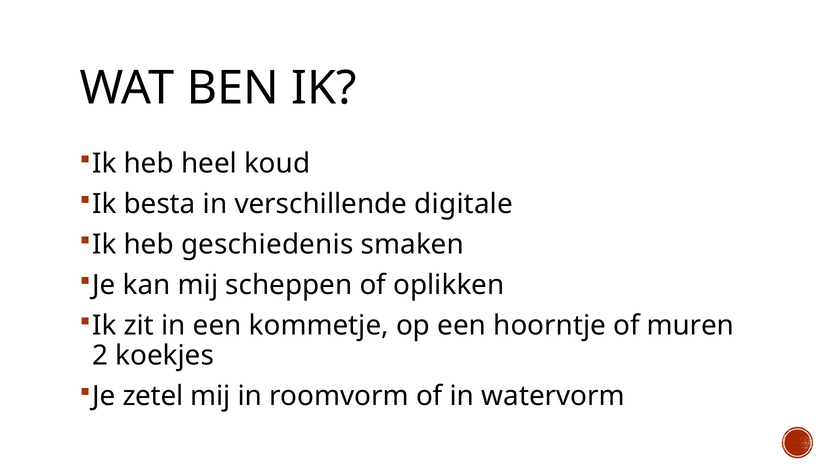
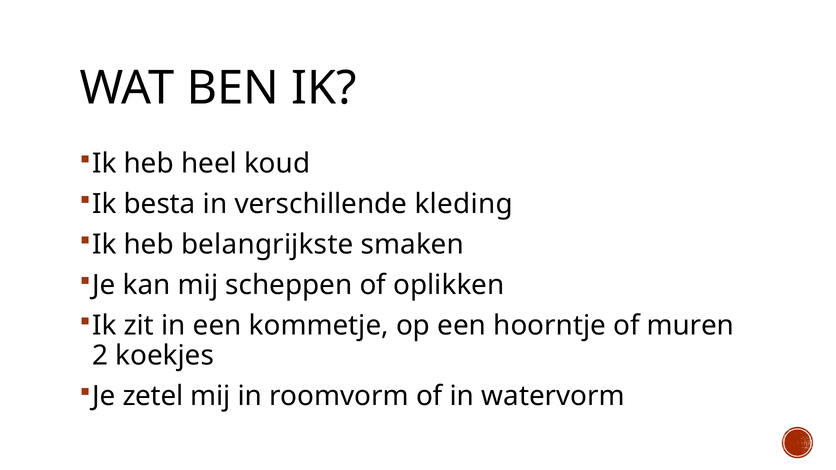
digitale: digitale -> kleding
geschiedenis: geschiedenis -> belangrijkste
